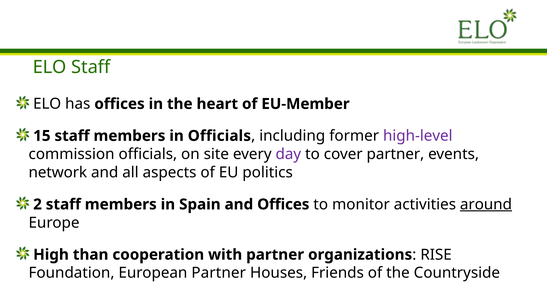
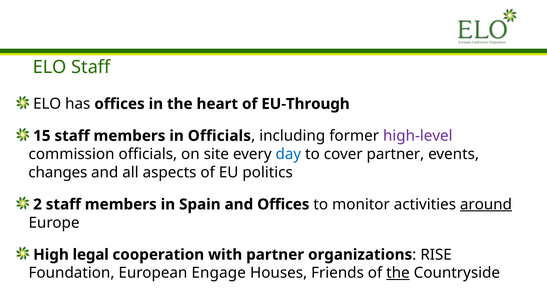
EU-Member: EU-Member -> EU-Through
day colour: purple -> blue
network: network -> changes
than: than -> legal
European Partner: Partner -> Engage
the at (398, 273) underline: none -> present
